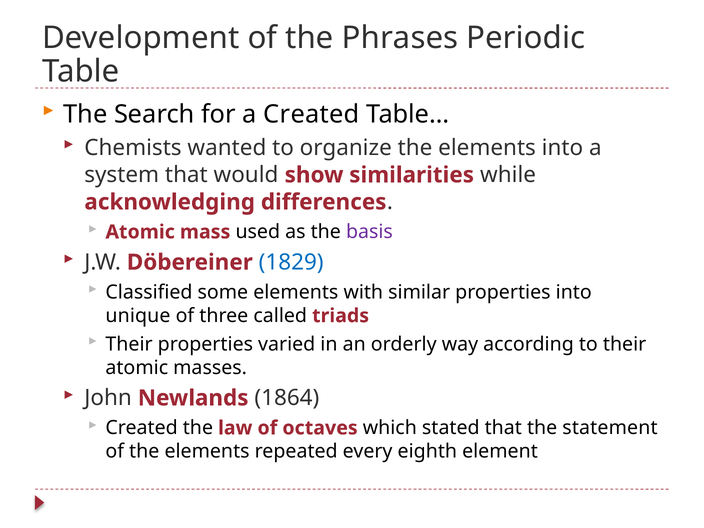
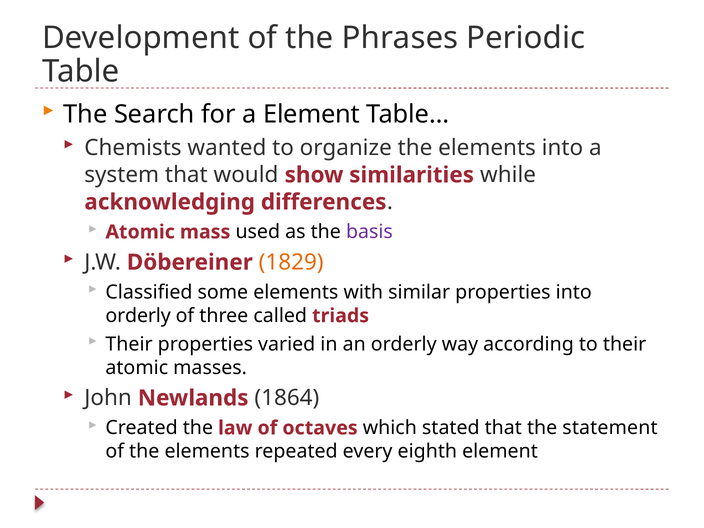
a Created: Created -> Element
1829 colour: blue -> orange
unique at (138, 316): unique -> orderly
